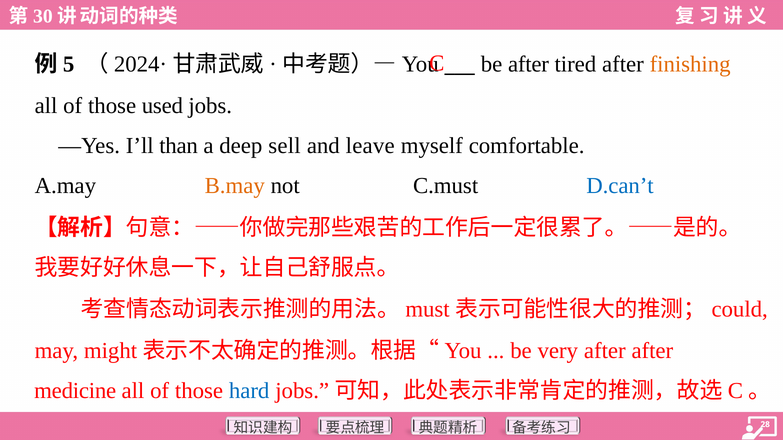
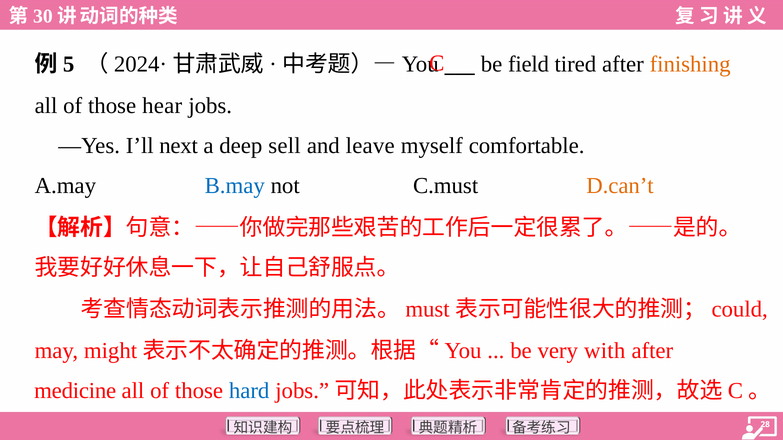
be after: after -> field
used: used -> hear
than: than -> next
B.may colour: orange -> blue
D.can’t colour: blue -> orange
very after: after -> with
